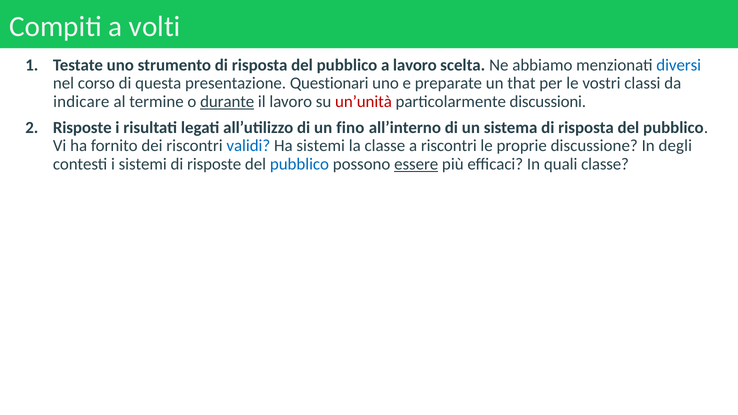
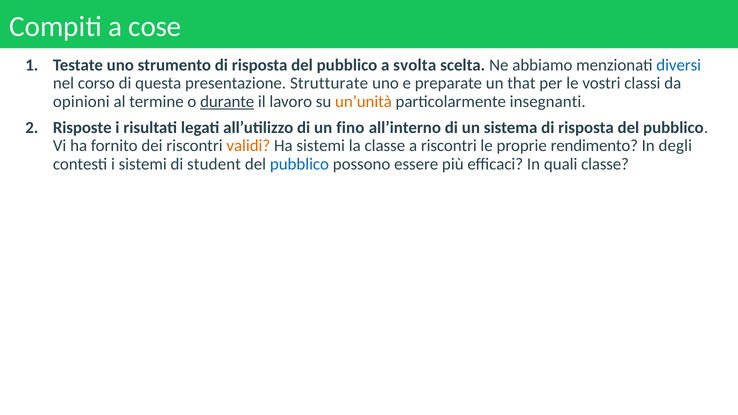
volti: volti -> cose
a lavoro: lavoro -> svolta
Questionari: Questionari -> Strutturate
indicare: indicare -> opinioni
un’unità colour: red -> orange
discussioni: discussioni -> insegnanti
validi colour: blue -> orange
discussione: discussione -> rendimento
di risposte: risposte -> student
essere underline: present -> none
